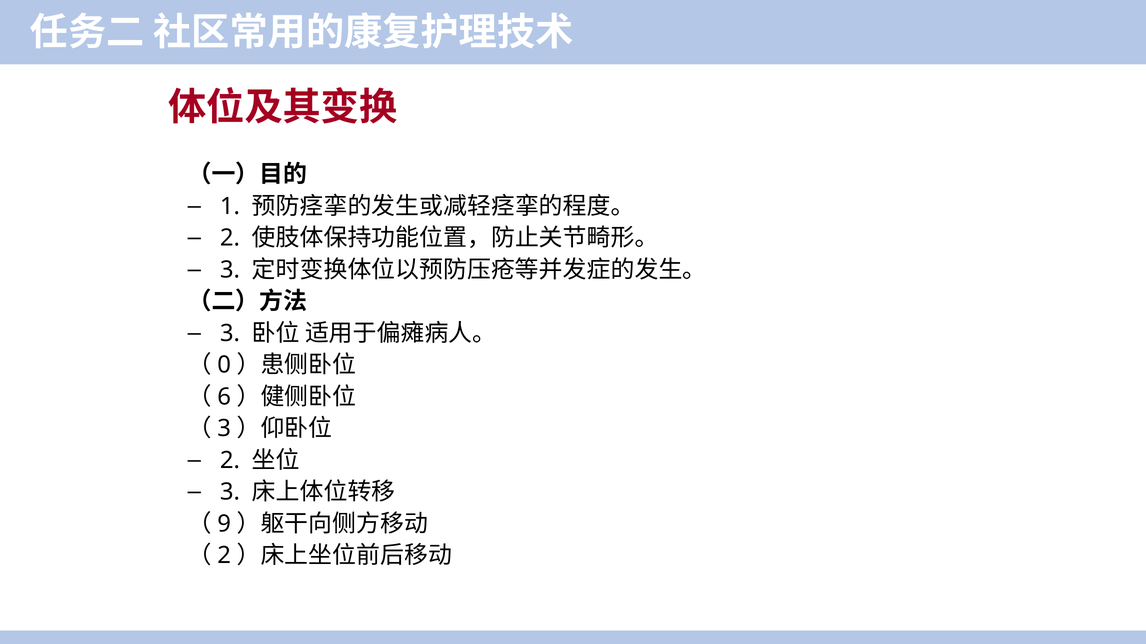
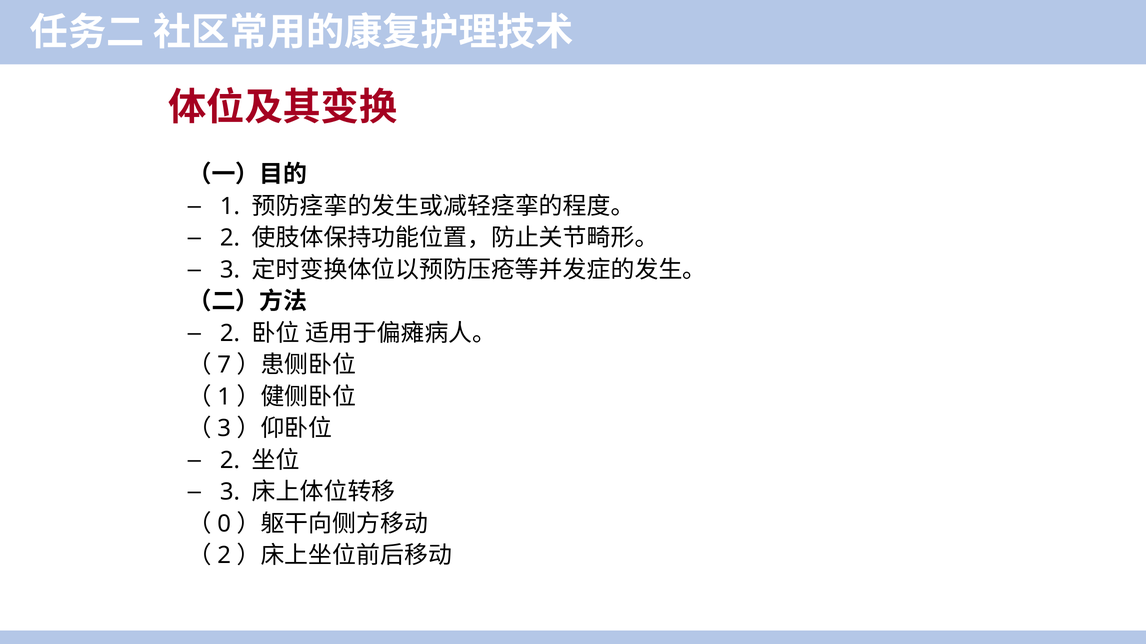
3 at (230, 334): 3 -> 2
0: 0 -> 7
6 at (224, 397): 6 -> 1
9: 9 -> 0
